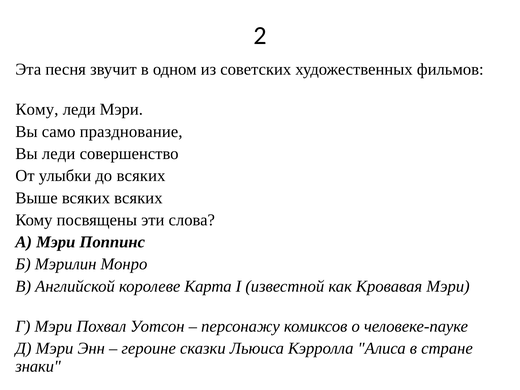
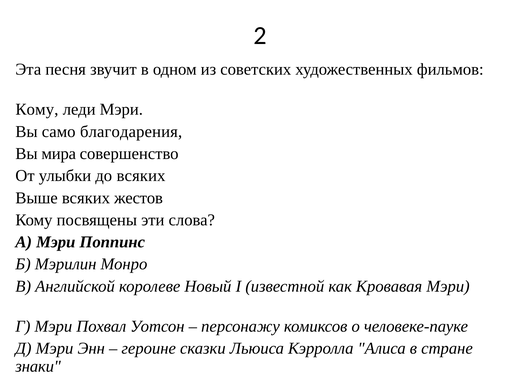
празднование: празднование -> благодарения
Вы леди: леди -> мира
всяких всяких: всяких -> жестов
Карта: Карта -> Новый
